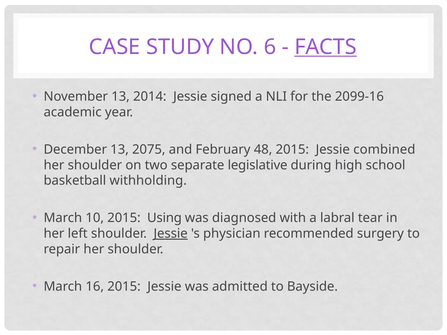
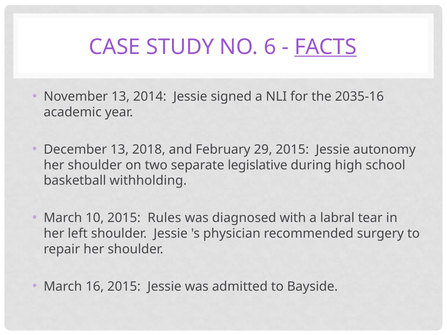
2099-16: 2099-16 -> 2035-16
2075: 2075 -> 2018
48: 48 -> 29
combined: combined -> autonomy
Using: Using -> Rules
Jessie at (171, 234) underline: present -> none
